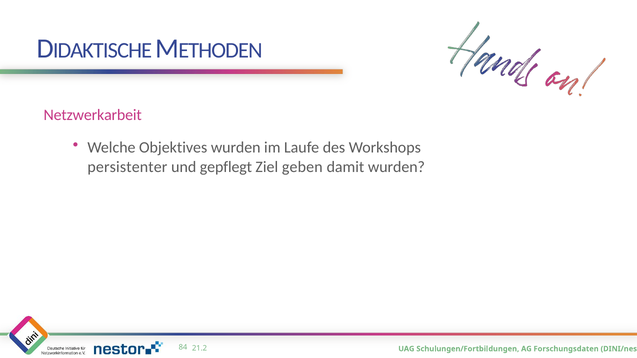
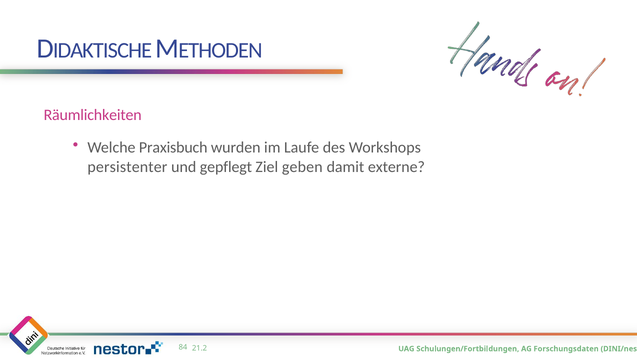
Netzwerkarbeit: Netzwerkarbeit -> Räumlichkeiten
Objektives: Objektives -> Praxisbuch
damit wurden: wurden -> externe
